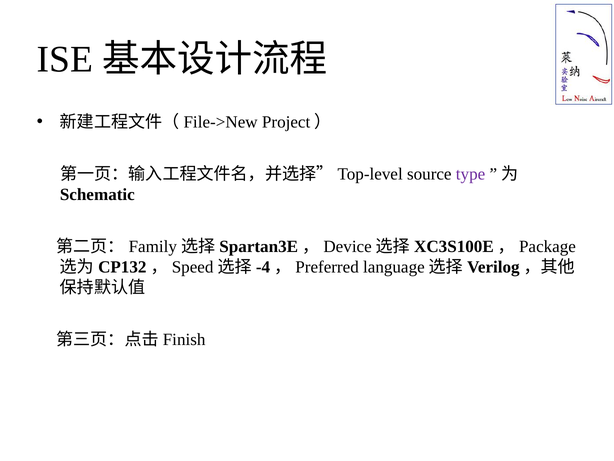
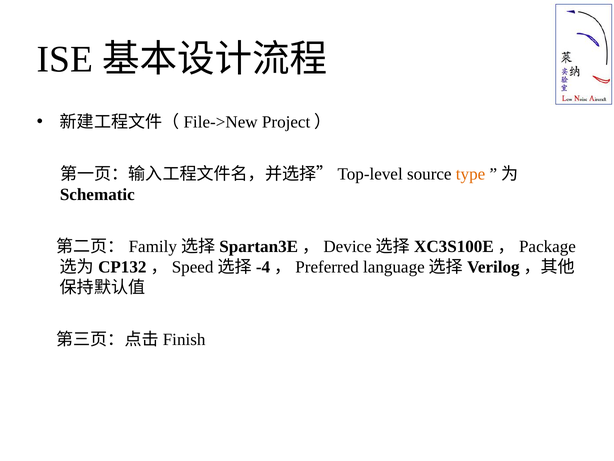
type colour: purple -> orange
